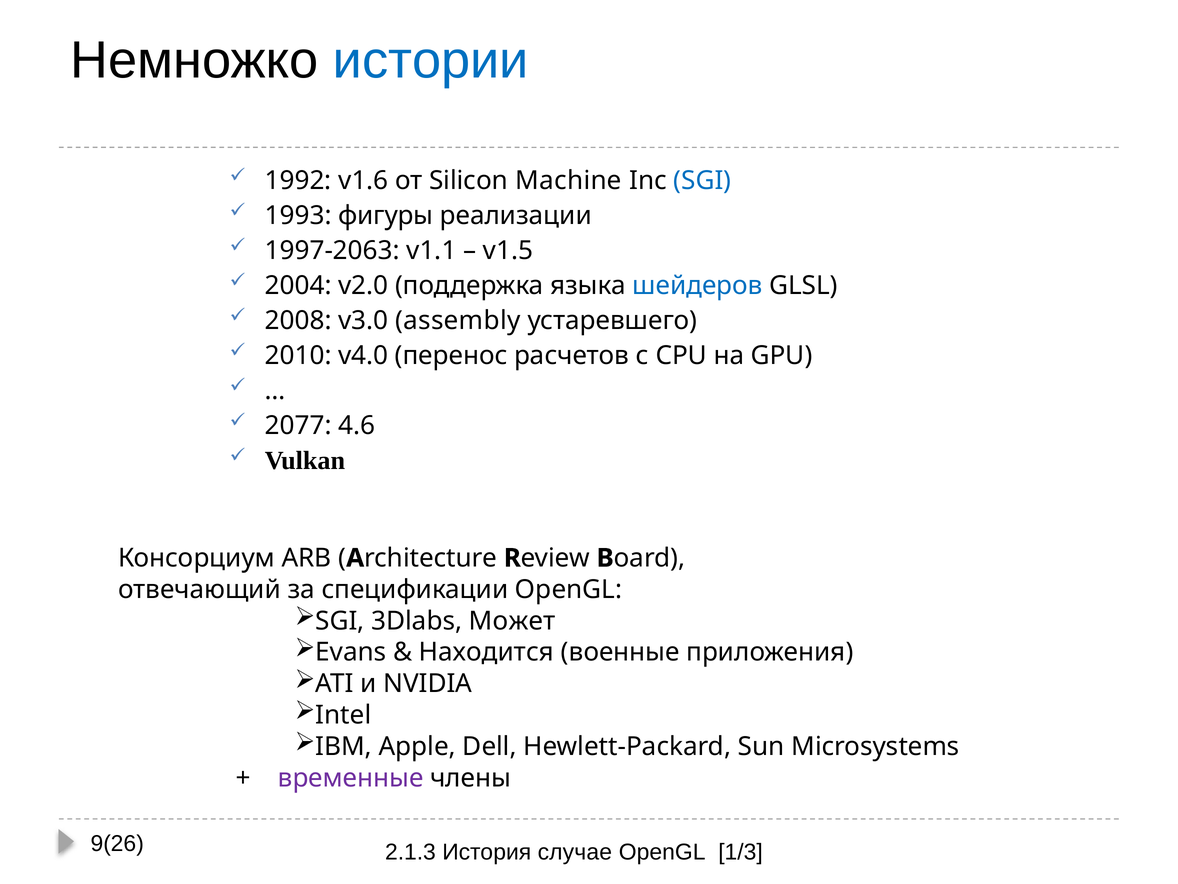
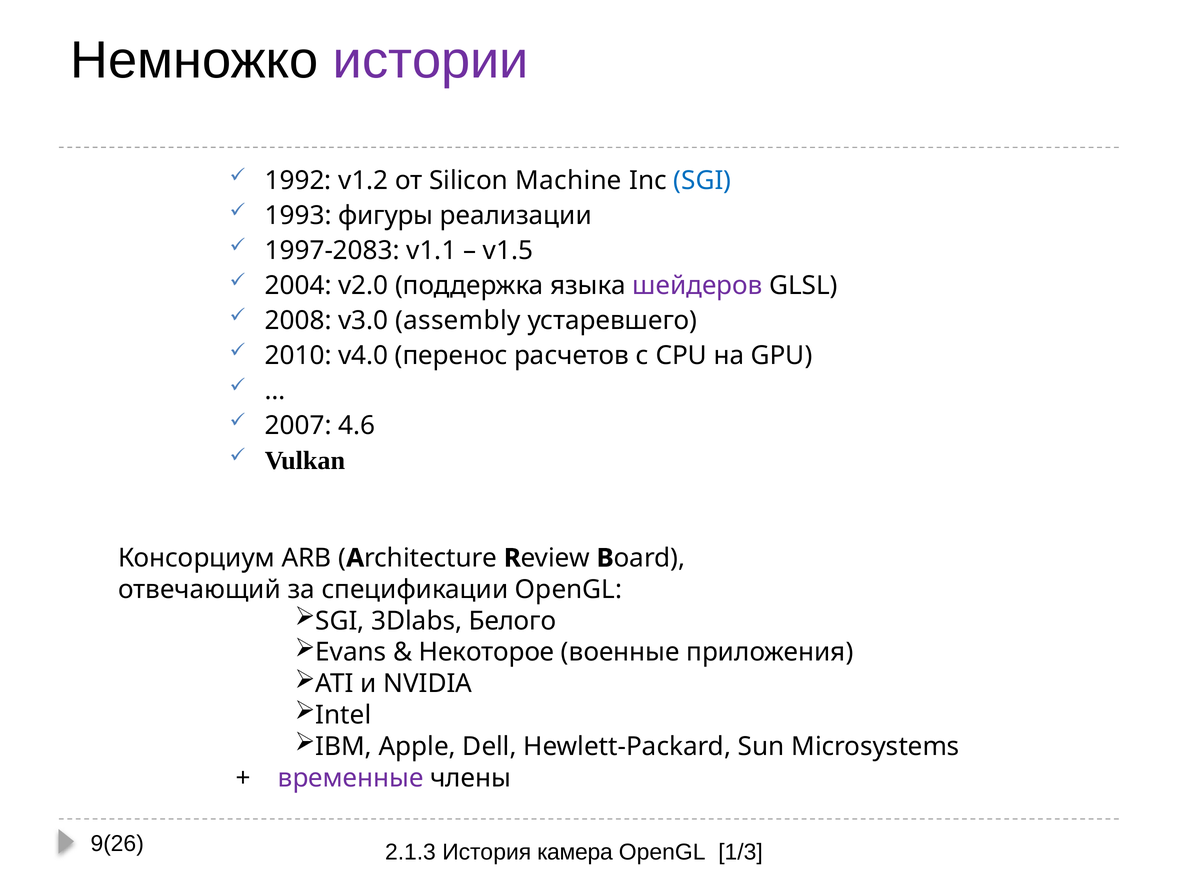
истории colour: blue -> purple
v1.6: v1.6 -> v1.2
1997-2063: 1997-2063 -> 1997-2083
шейдеров colour: blue -> purple
2077: 2077 -> 2007
Может: Может -> Белого
Находится: Находится -> Некоторое
случае: случае -> камера
